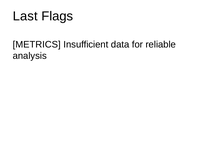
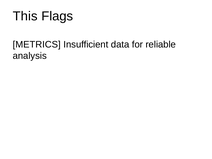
Last: Last -> This
